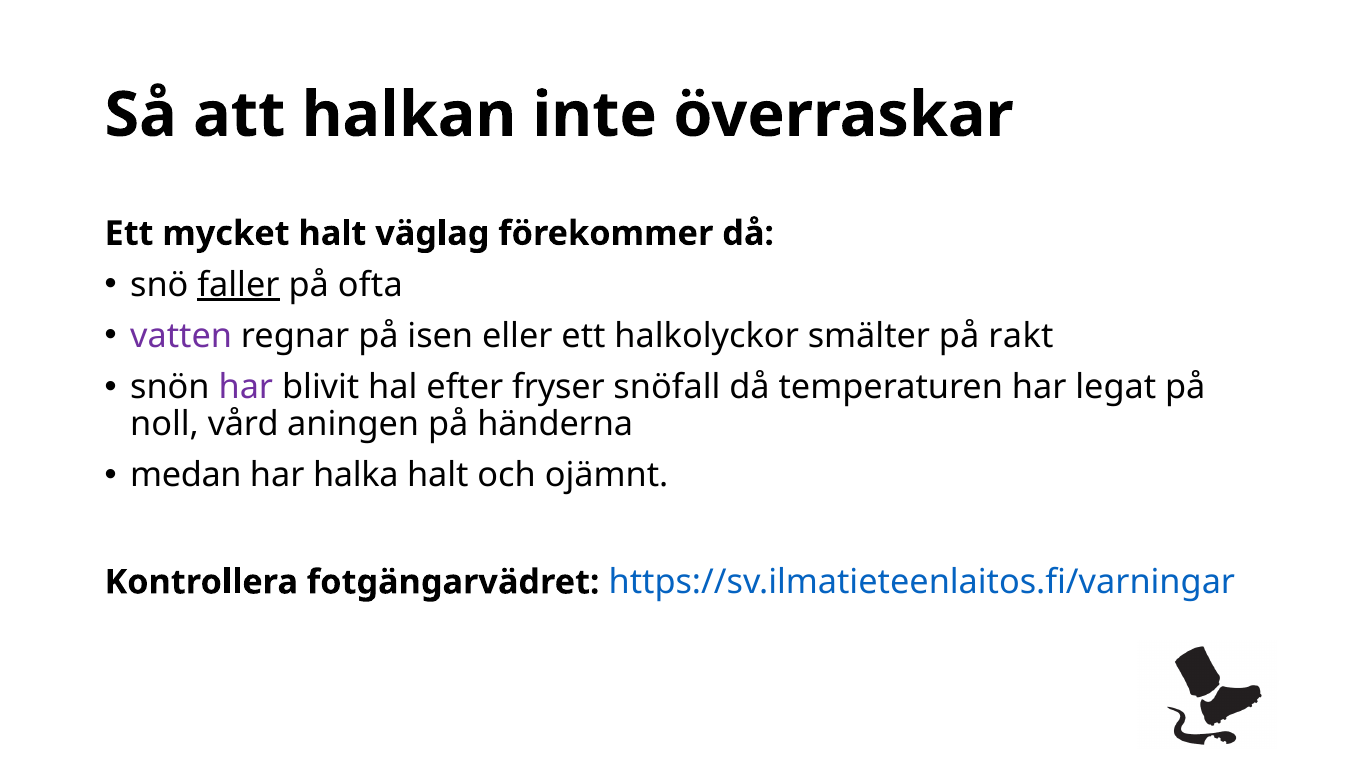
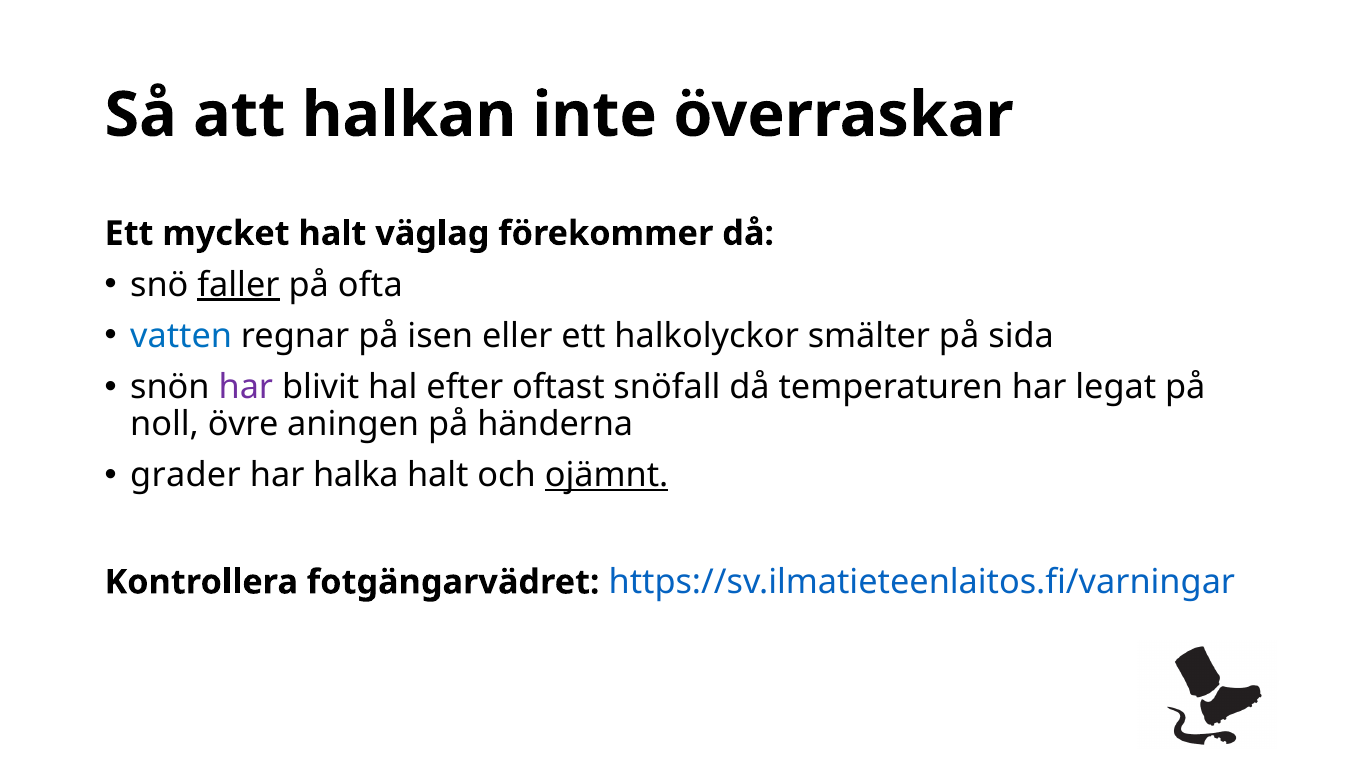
vatten colour: purple -> blue
rakt: rakt -> sida
fryser: fryser -> oftast
vård: vård -> övre
medan: medan -> grader
ojämnt underline: none -> present
